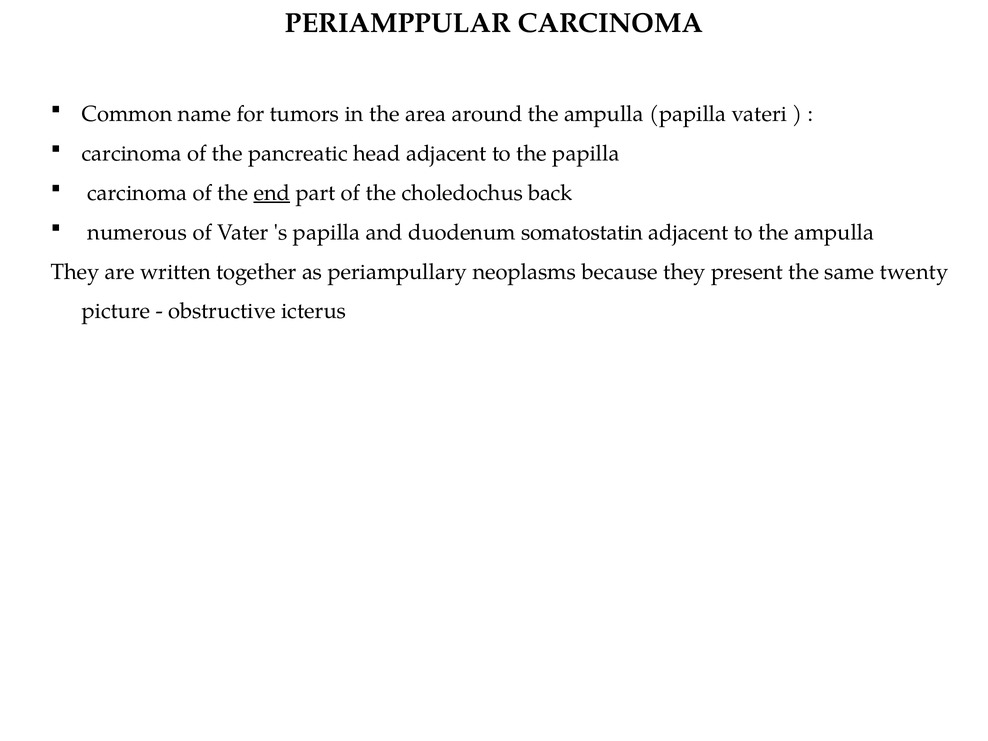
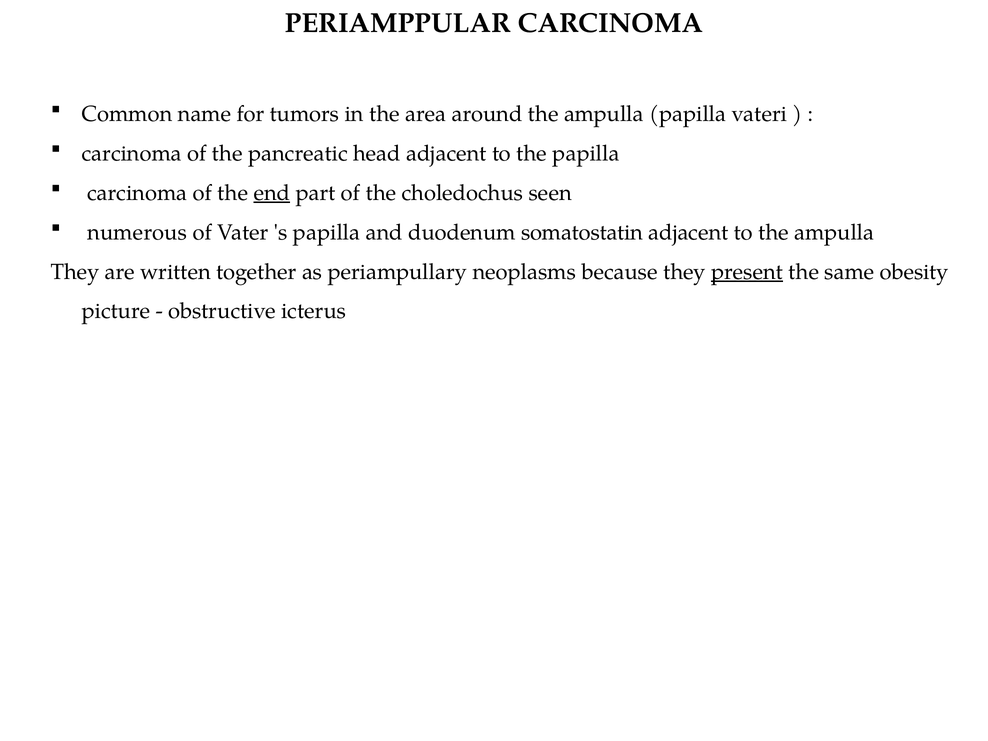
back: back -> seen
present underline: none -> present
twenty: twenty -> obesity
